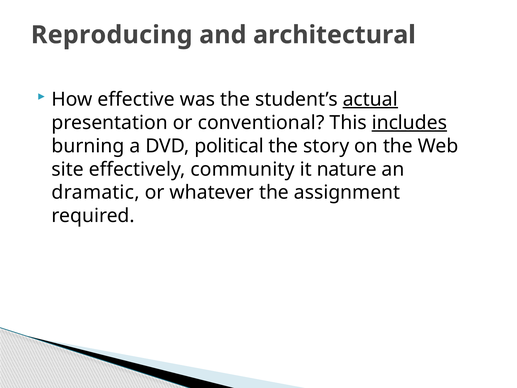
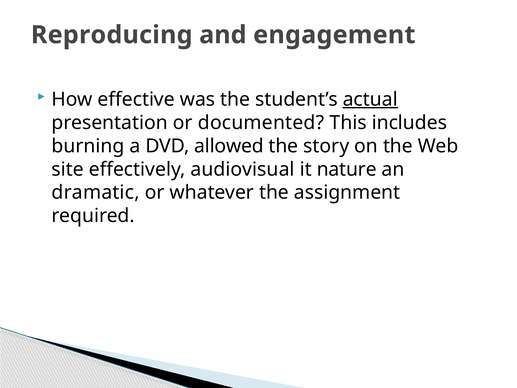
architectural: architectural -> engagement
conventional: conventional -> documented
includes underline: present -> none
political: political -> allowed
community: community -> audiovisual
